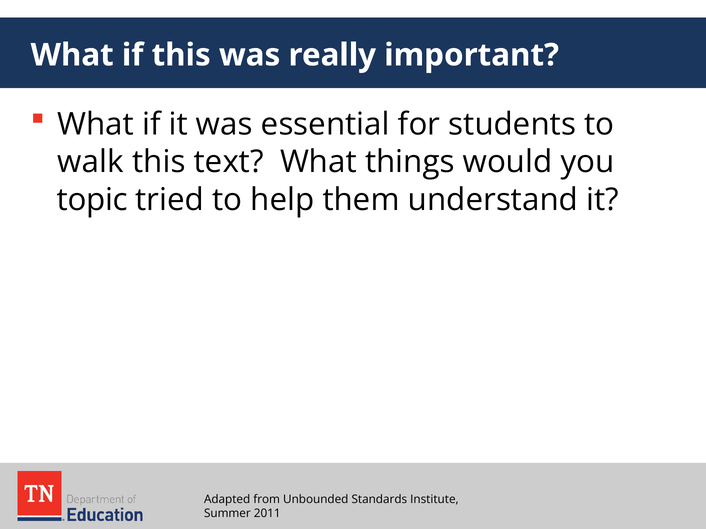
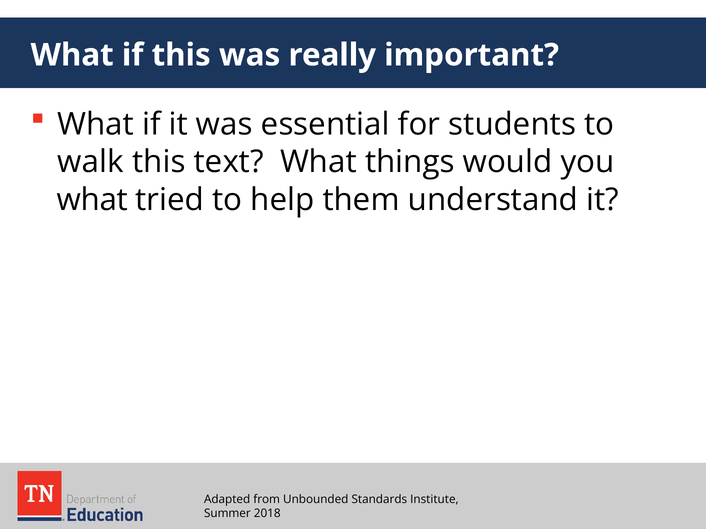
topic at (92, 200): topic -> what
2011: 2011 -> 2018
